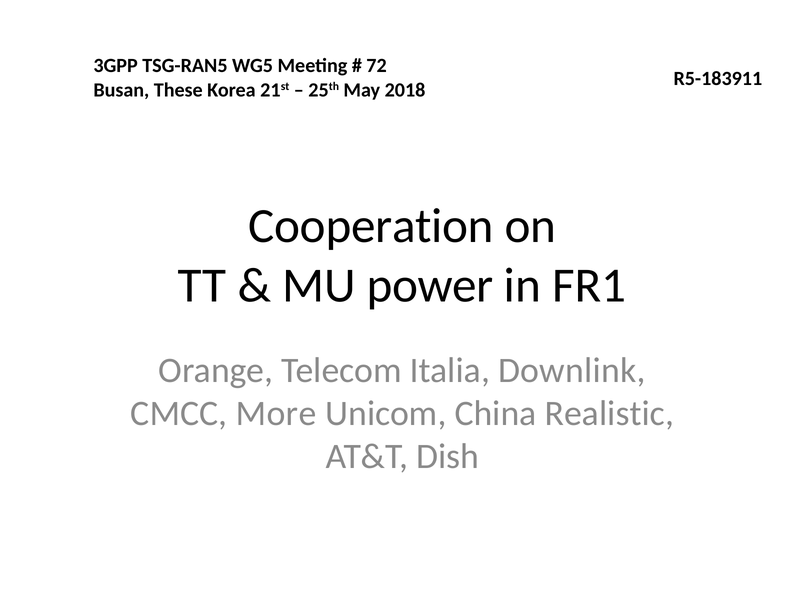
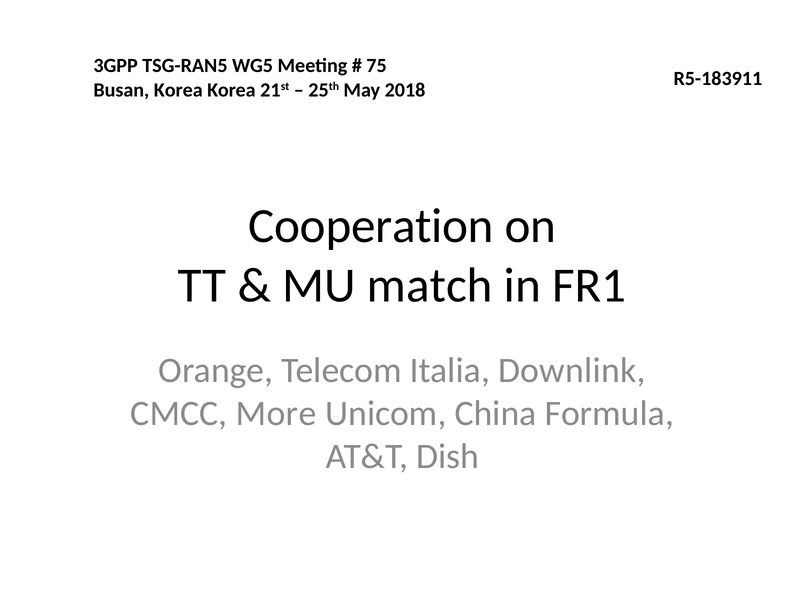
72: 72 -> 75
Busan These: These -> Korea
power: power -> match
Realistic: Realistic -> Formula
